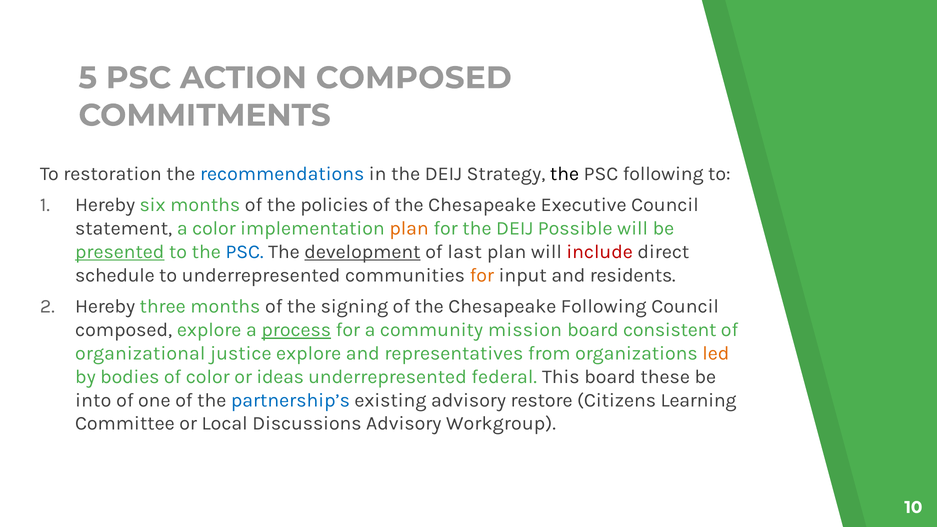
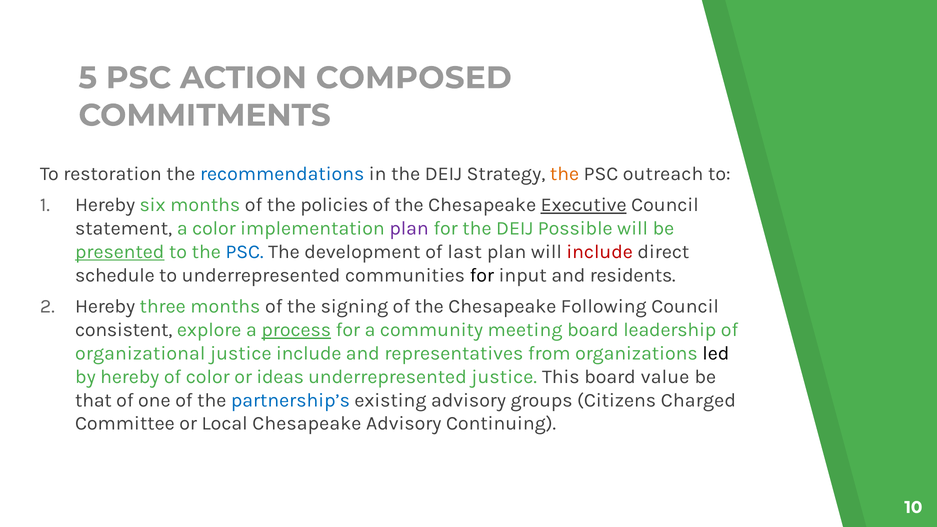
the at (565, 174) colour: black -> orange
PSC following: following -> outreach
Executive underline: none -> present
plan at (409, 228) colour: orange -> purple
development underline: present -> none
for at (482, 275) colour: orange -> black
composed at (124, 330): composed -> consistent
mission: mission -> meeting
consistent: consistent -> leadership
justice explore: explore -> include
led colour: orange -> black
by bodies: bodies -> hereby
underrepresented federal: federal -> justice
these: these -> value
into: into -> that
restore: restore -> groups
Learning: Learning -> Charged
Local Discussions: Discussions -> Chesapeake
Workgroup: Workgroup -> Continuing
